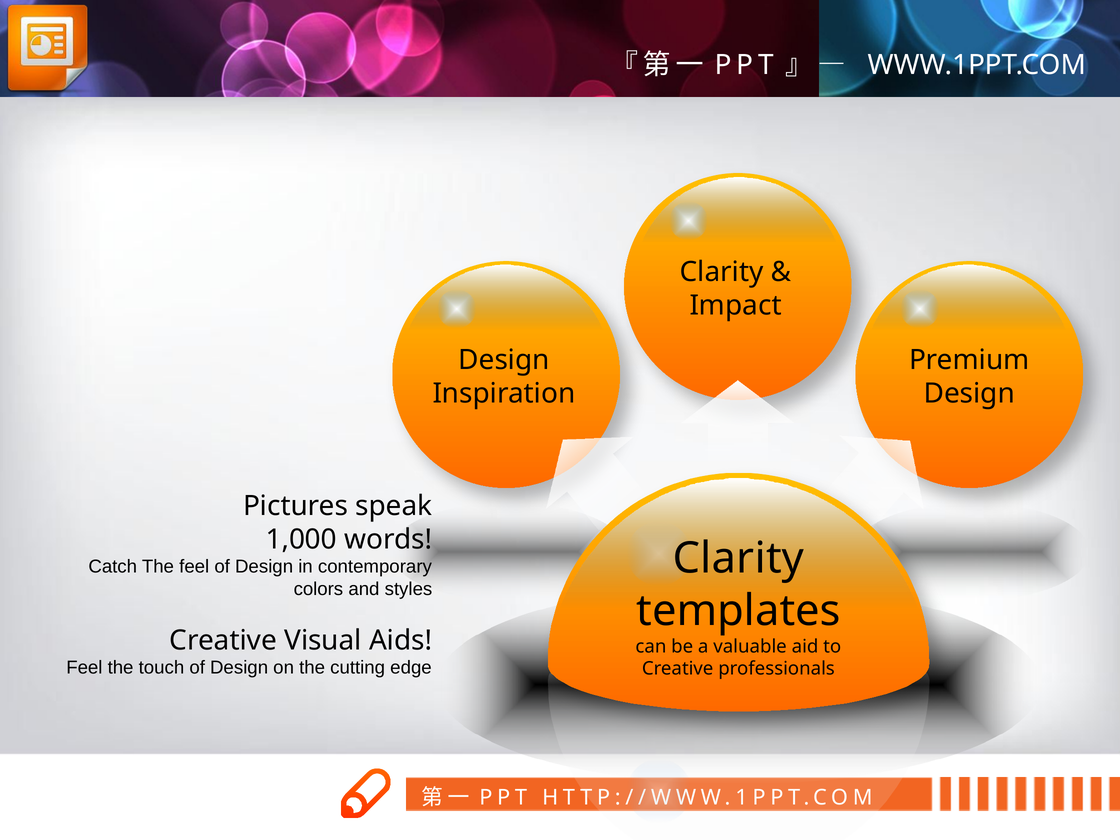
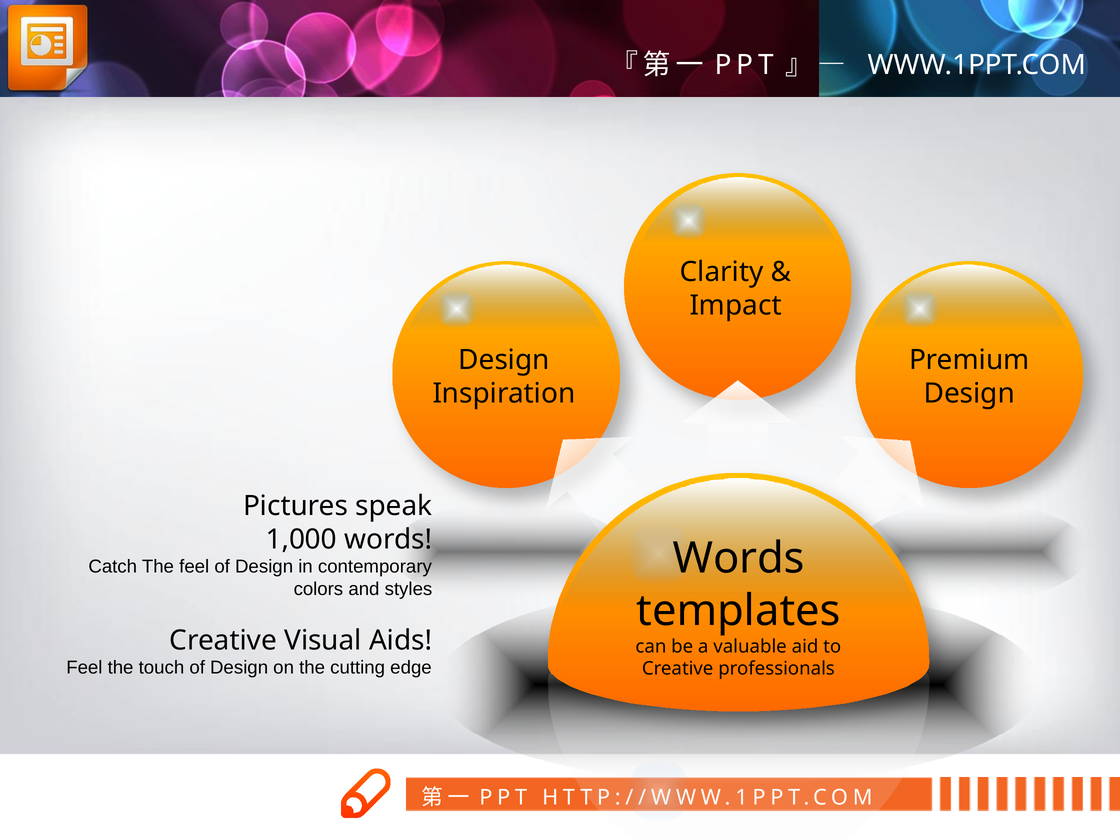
Clarity at (738, 558): Clarity -> Words
